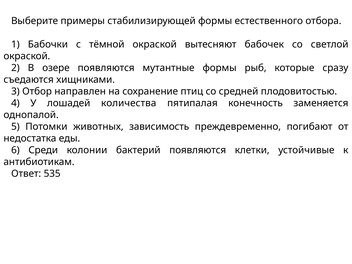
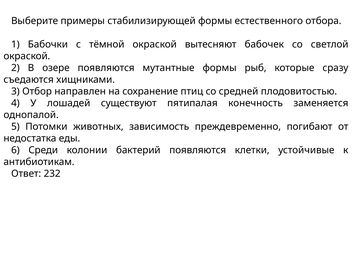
количества: количества -> существуют
535: 535 -> 232
